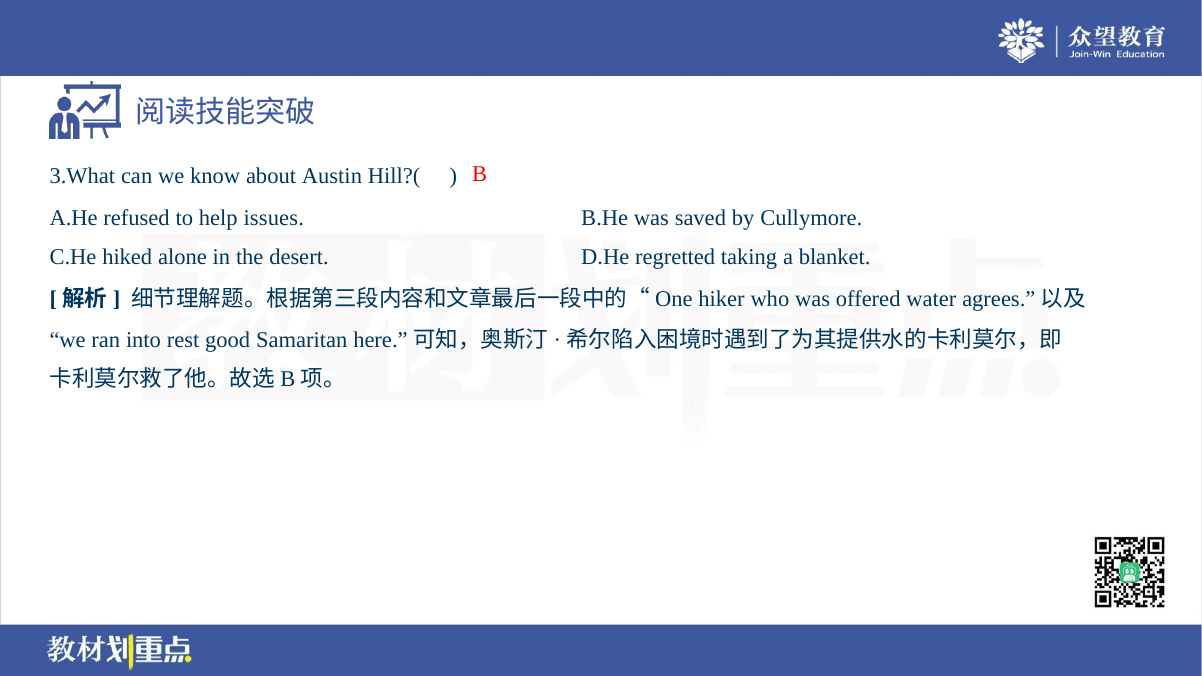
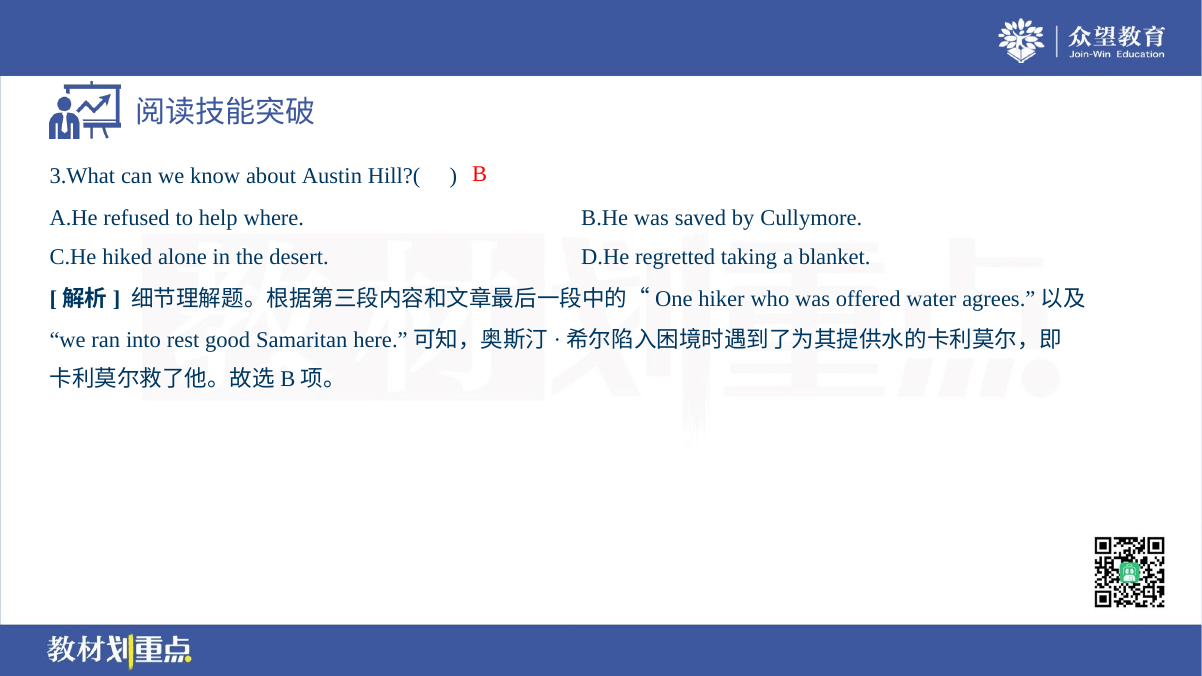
issues: issues -> where
